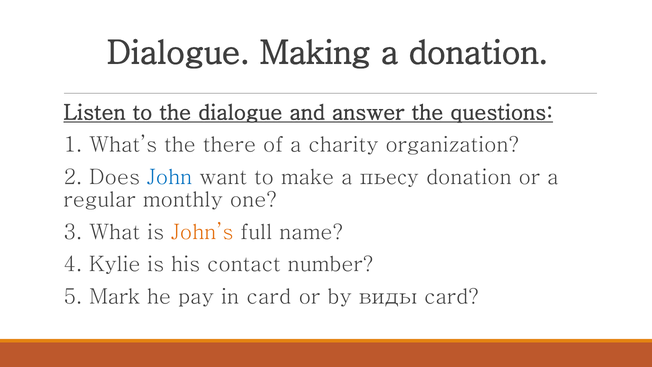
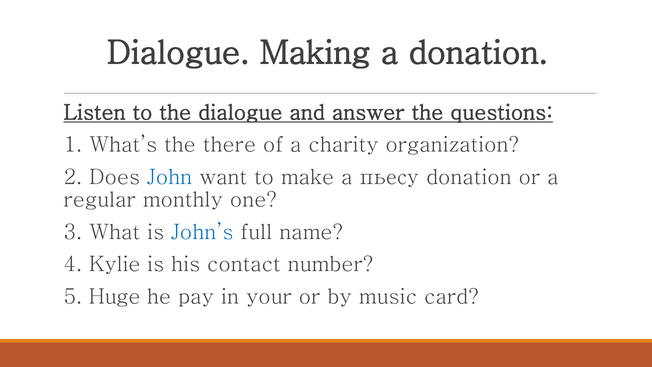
John’s colour: orange -> blue
Mark: Mark -> Huge
in card: card -> your
виды: виды -> music
